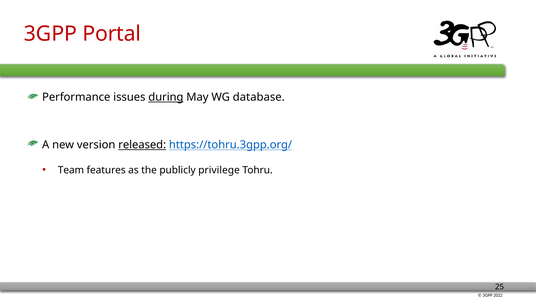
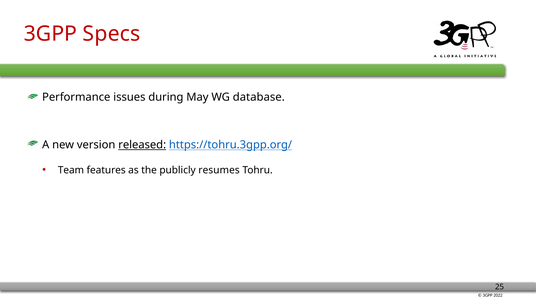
Portal: Portal -> Specs
during underline: present -> none
privilege: privilege -> resumes
